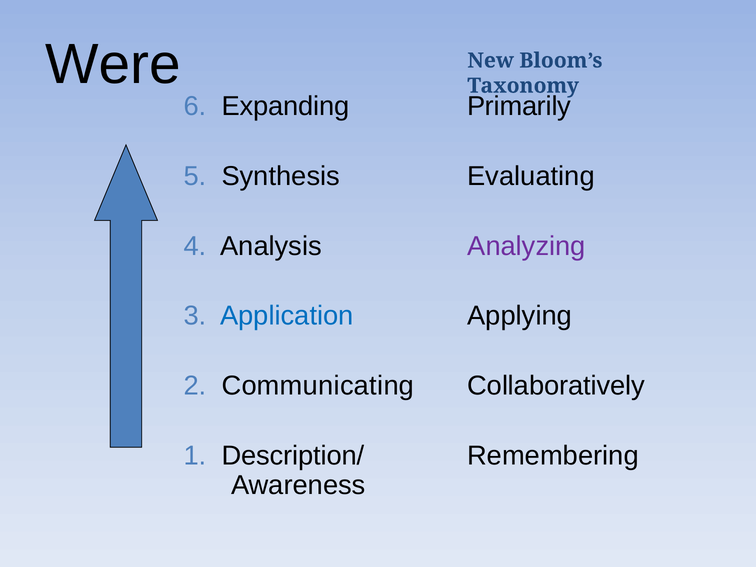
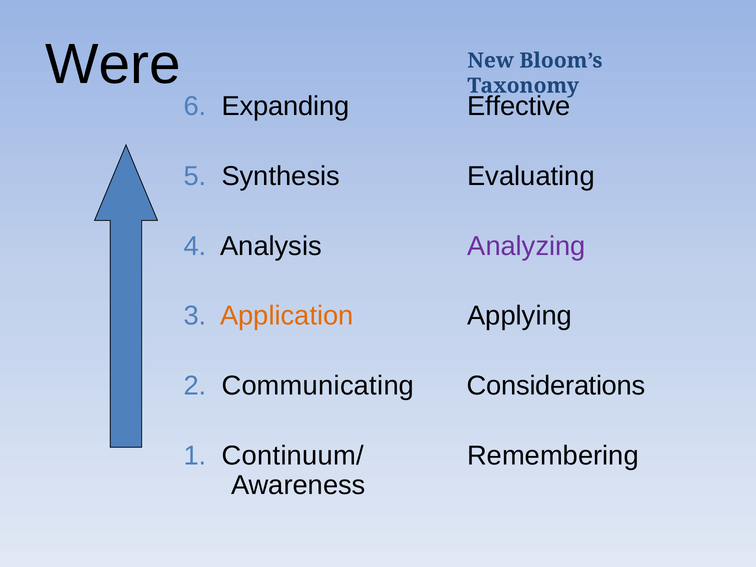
Primarily: Primarily -> Effective
Application colour: blue -> orange
Collaboratively: Collaboratively -> Considerations
Description/: Description/ -> Continuum/
